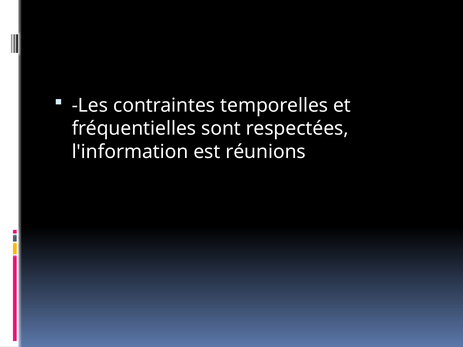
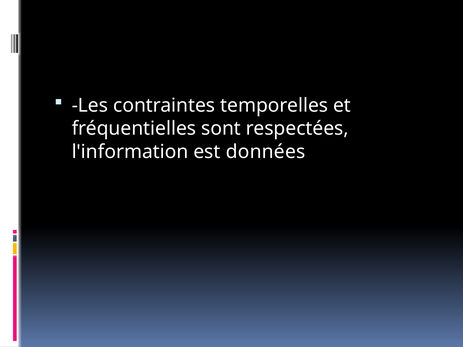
réunions: réunions -> données
